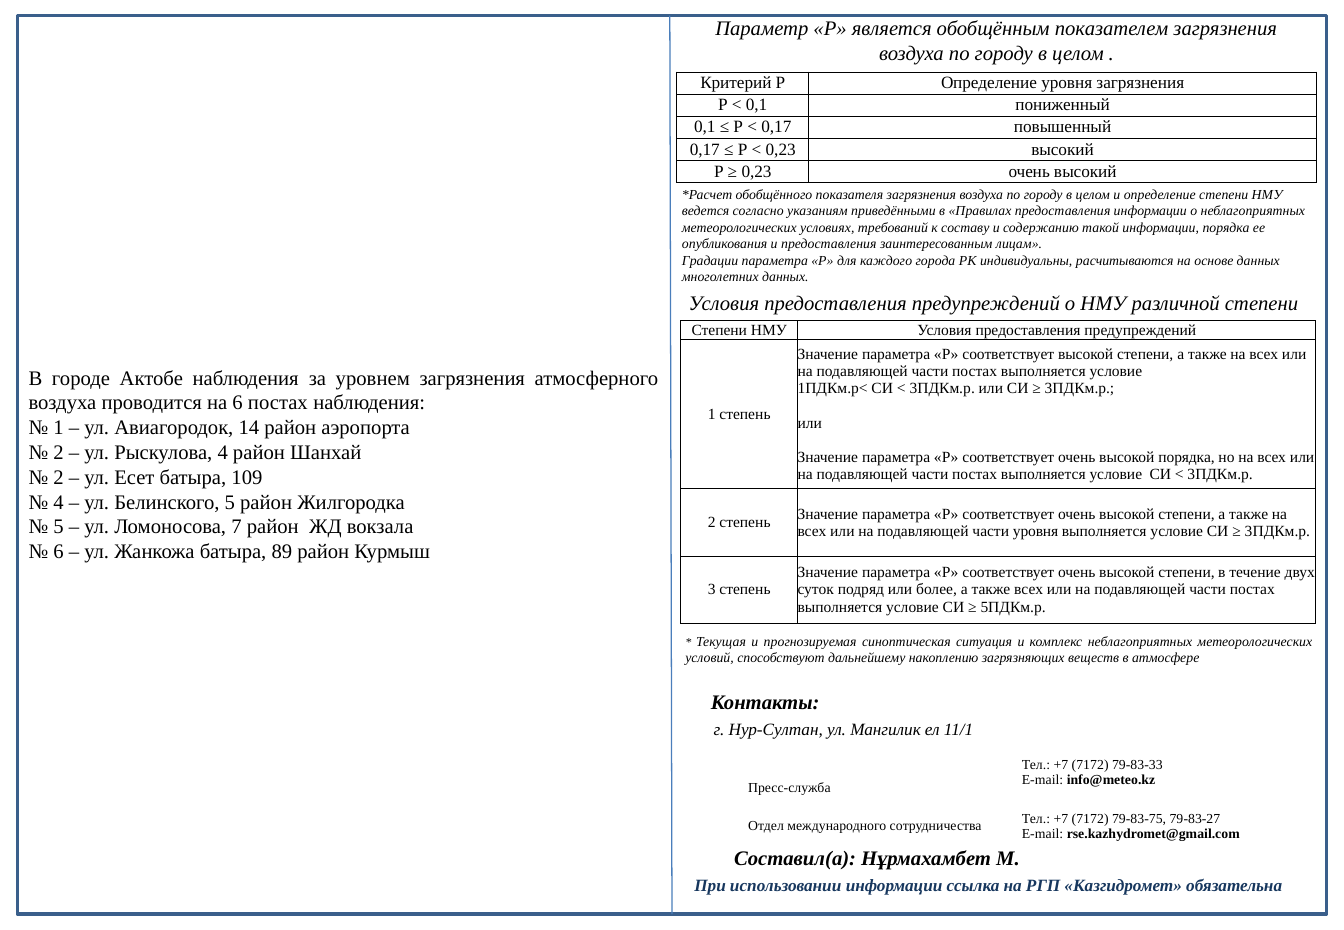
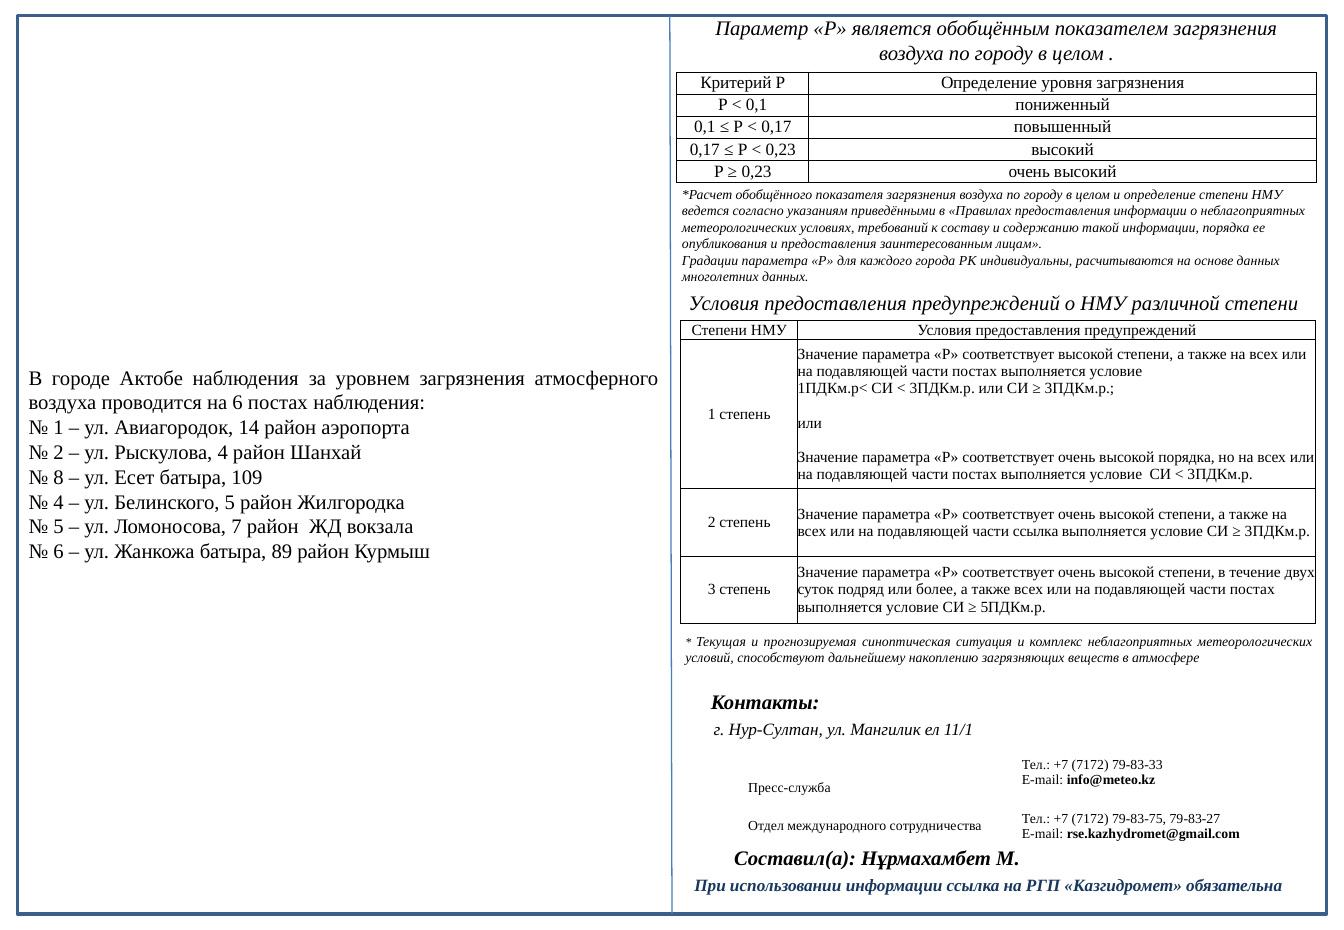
2 at (59, 478): 2 -> 8
части уровня: уровня -> ссылка
